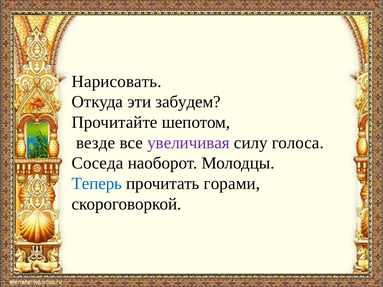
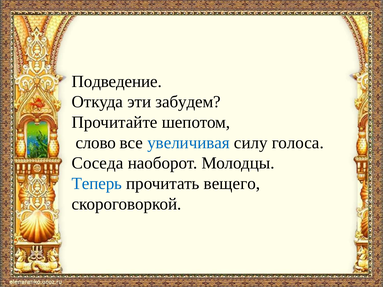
Нарисовать: Нарисовать -> Подведение
везде: везде -> слово
увеличивая colour: purple -> blue
горами: горами -> вещего
